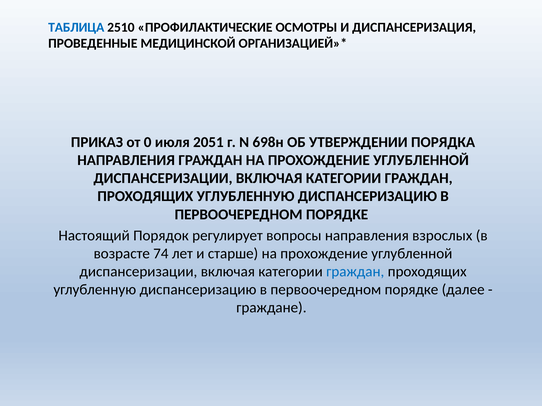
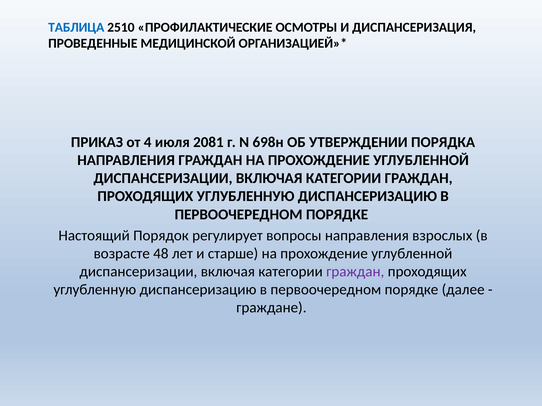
0: 0 -> 4
2051: 2051 -> 2081
74: 74 -> 48
граждан at (355, 272) colour: blue -> purple
